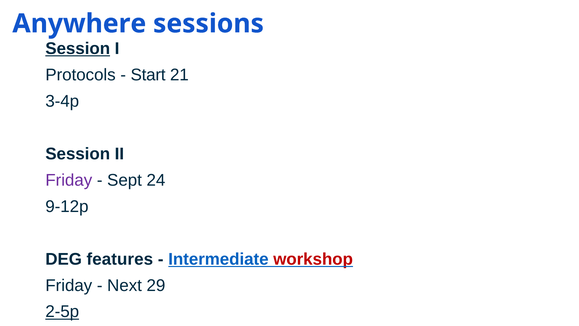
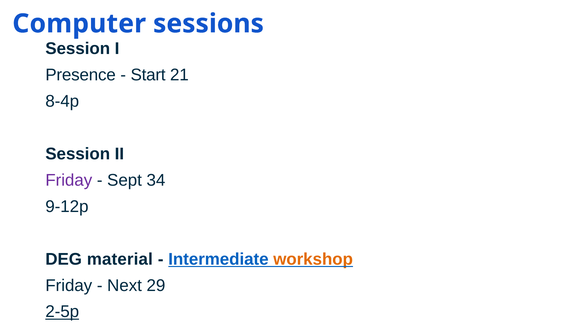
Anywhere: Anywhere -> Computer
Session at (78, 49) underline: present -> none
Protocols: Protocols -> Presence
3-4p: 3-4p -> 8-4p
24: 24 -> 34
features: features -> material
workshop colour: red -> orange
